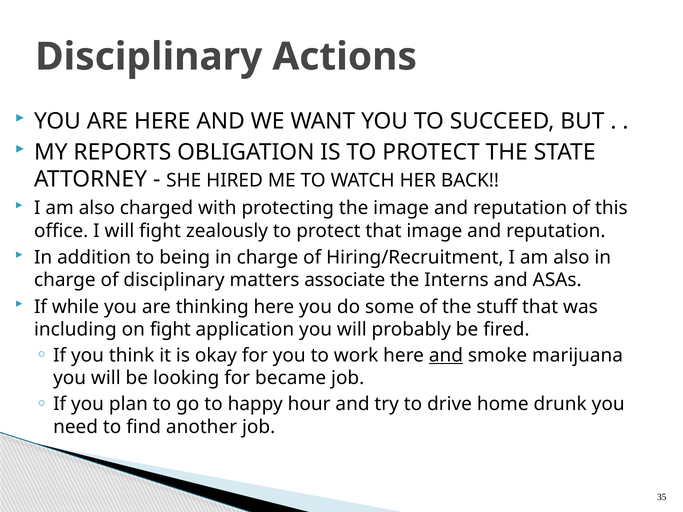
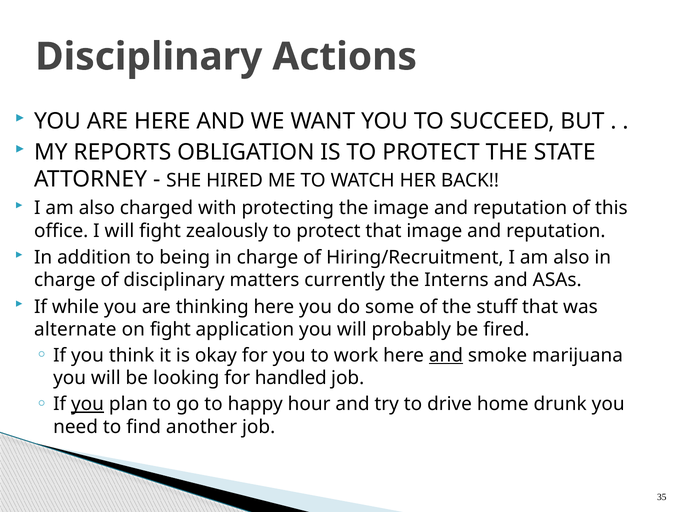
associate: associate -> currently
including: including -> alternate
became: became -> handled
you at (87, 404) underline: none -> present
